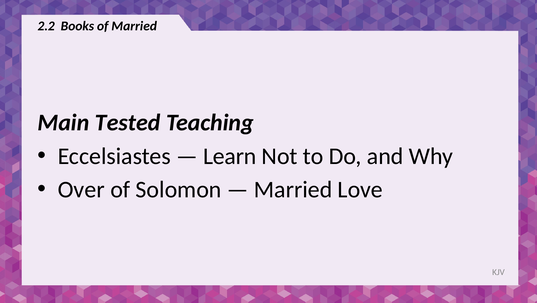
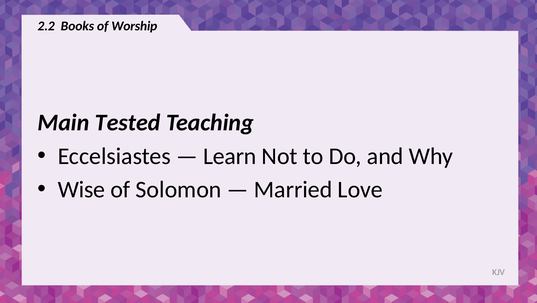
of Married: Married -> Worship
Over: Over -> Wise
